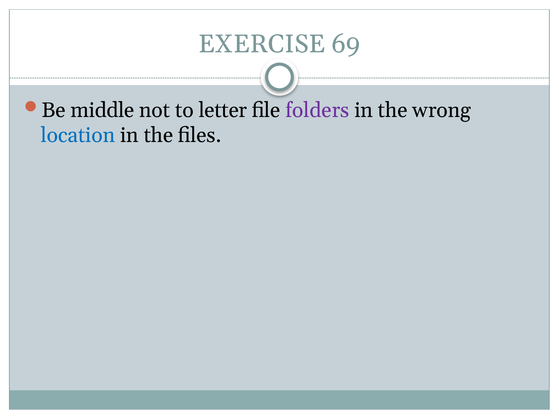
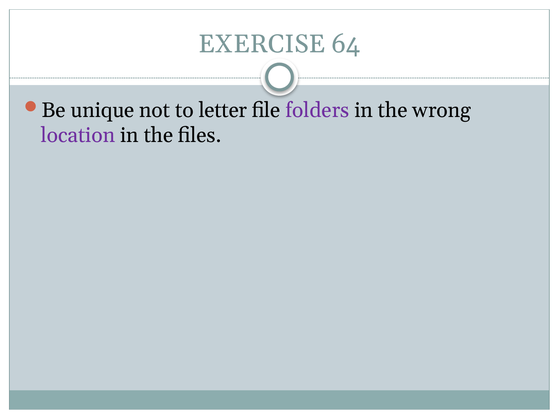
69: 69 -> 64
middle: middle -> unique
location colour: blue -> purple
